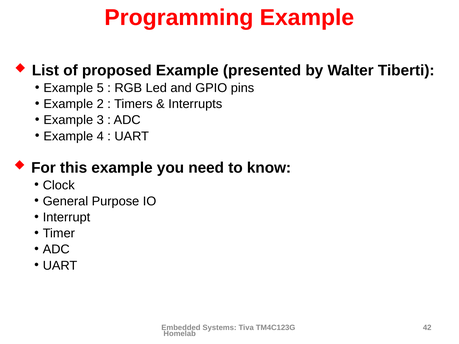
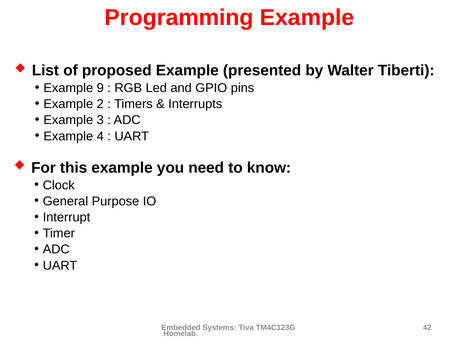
5: 5 -> 9
